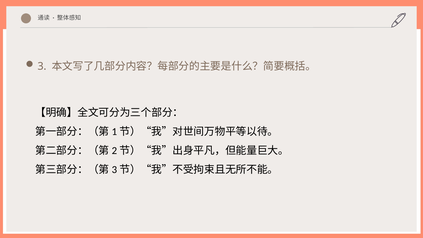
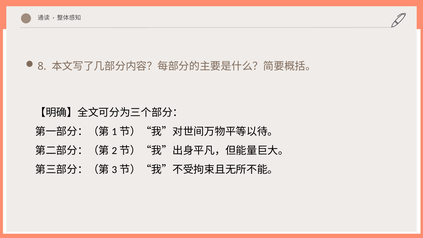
3: 3 -> 8
